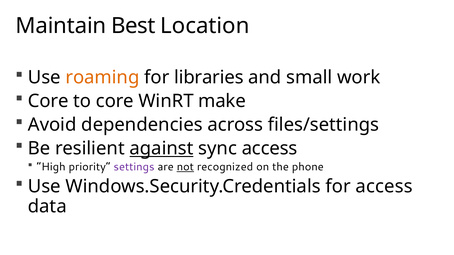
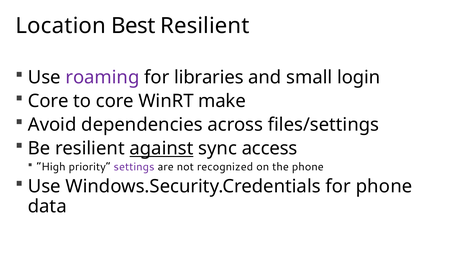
Maintain: Maintain -> Location
Best Location: Location -> Resilient
roaming colour: orange -> purple
work: work -> login
not underline: present -> none
for access: access -> phone
